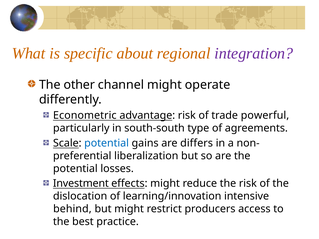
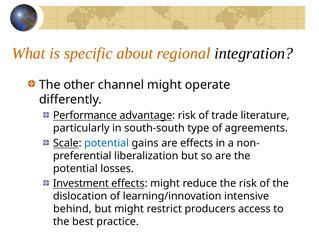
integration colour: purple -> black
Econometric: Econometric -> Performance
powerful: powerful -> literature
are differs: differs -> effects
